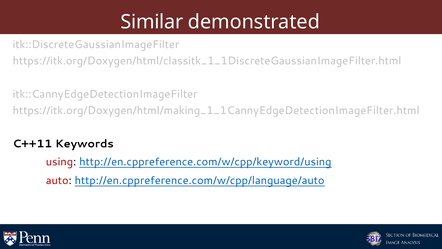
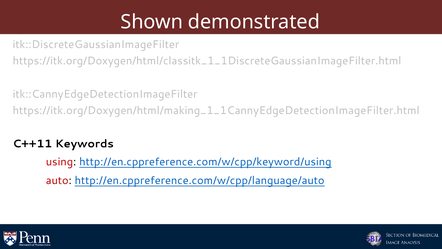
Similar: Similar -> Shown
